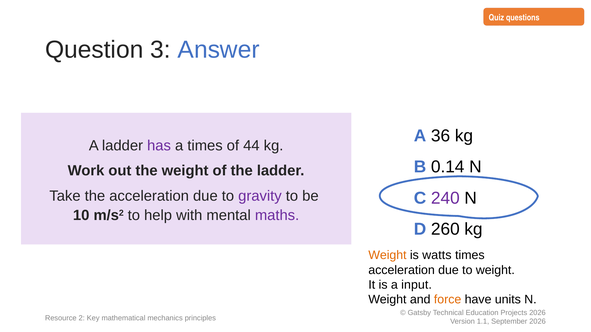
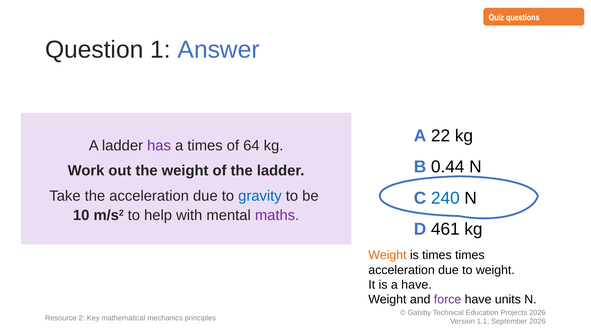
3: 3 -> 1
36: 36 -> 22
44: 44 -> 64
0.14: 0.14 -> 0.44
gravity colour: purple -> blue
240 colour: purple -> blue
260: 260 -> 461
is watts: watts -> times
a input: input -> have
force colour: orange -> purple
